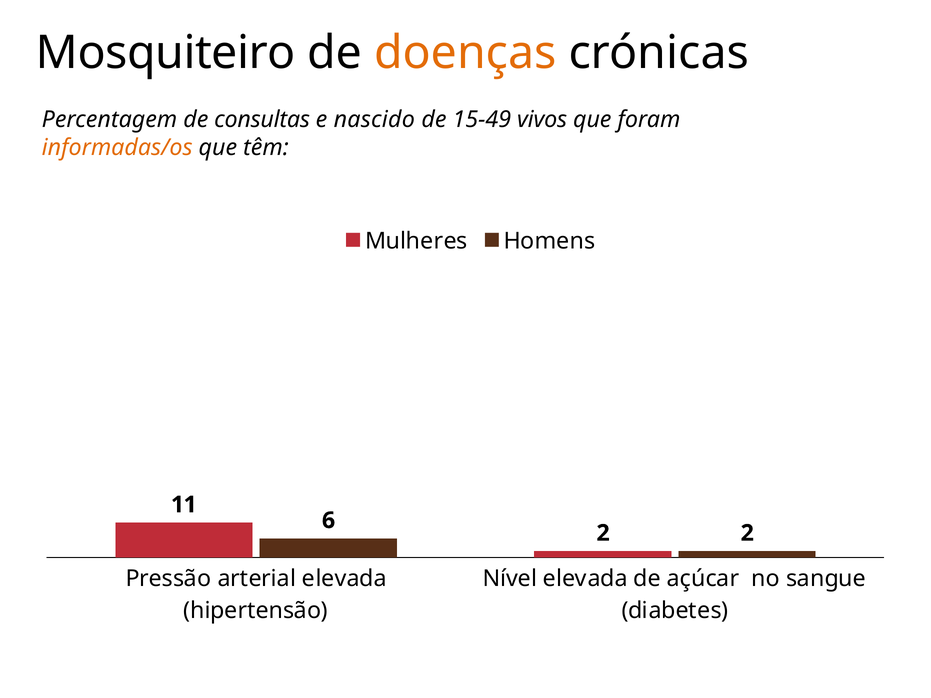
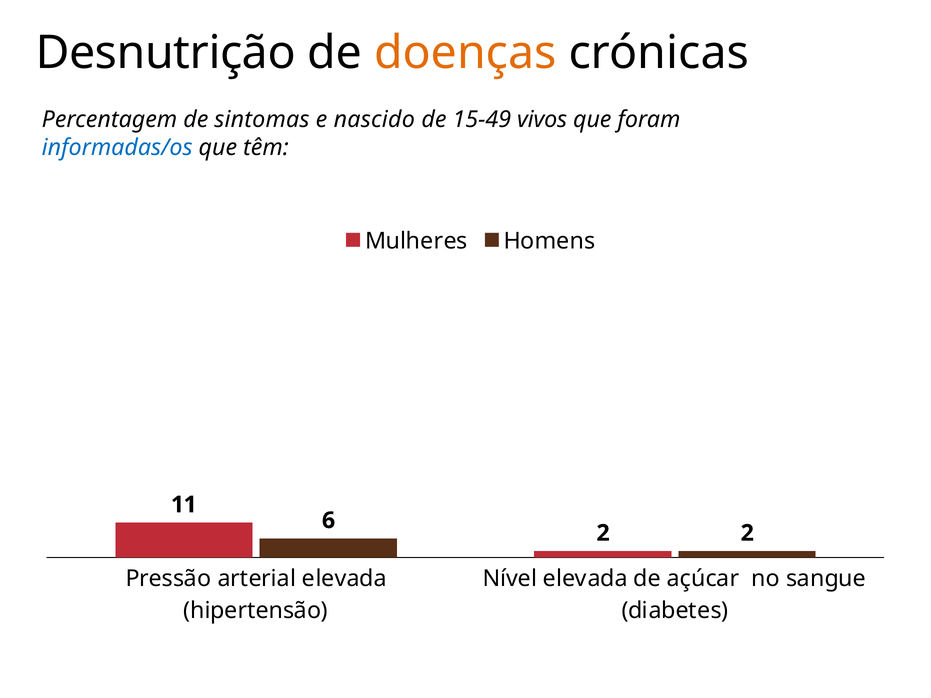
Mosquiteiro: Mosquiteiro -> Desnutrição
consultas: consultas -> sintomas
informadas/os colour: orange -> blue
